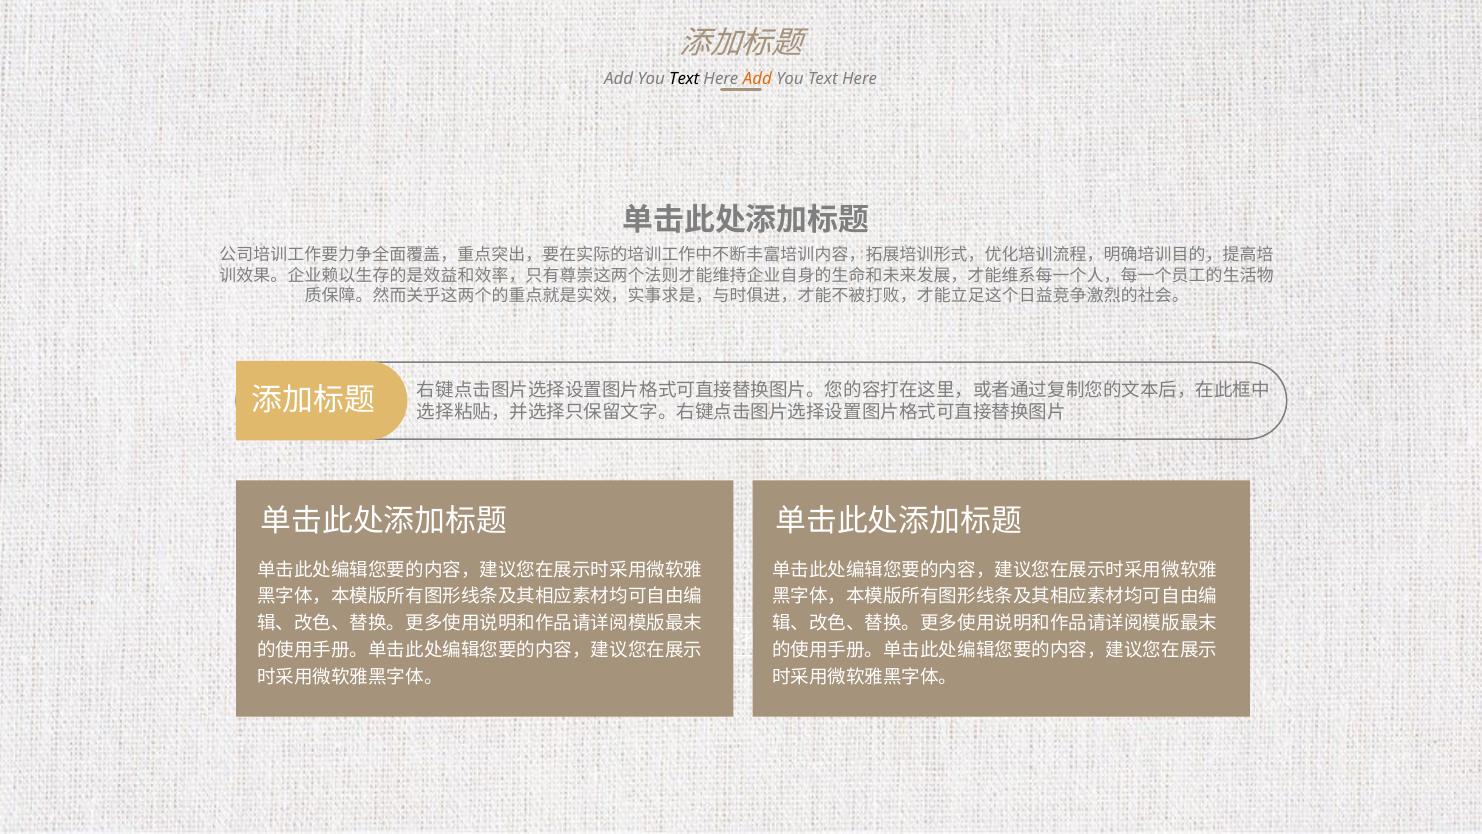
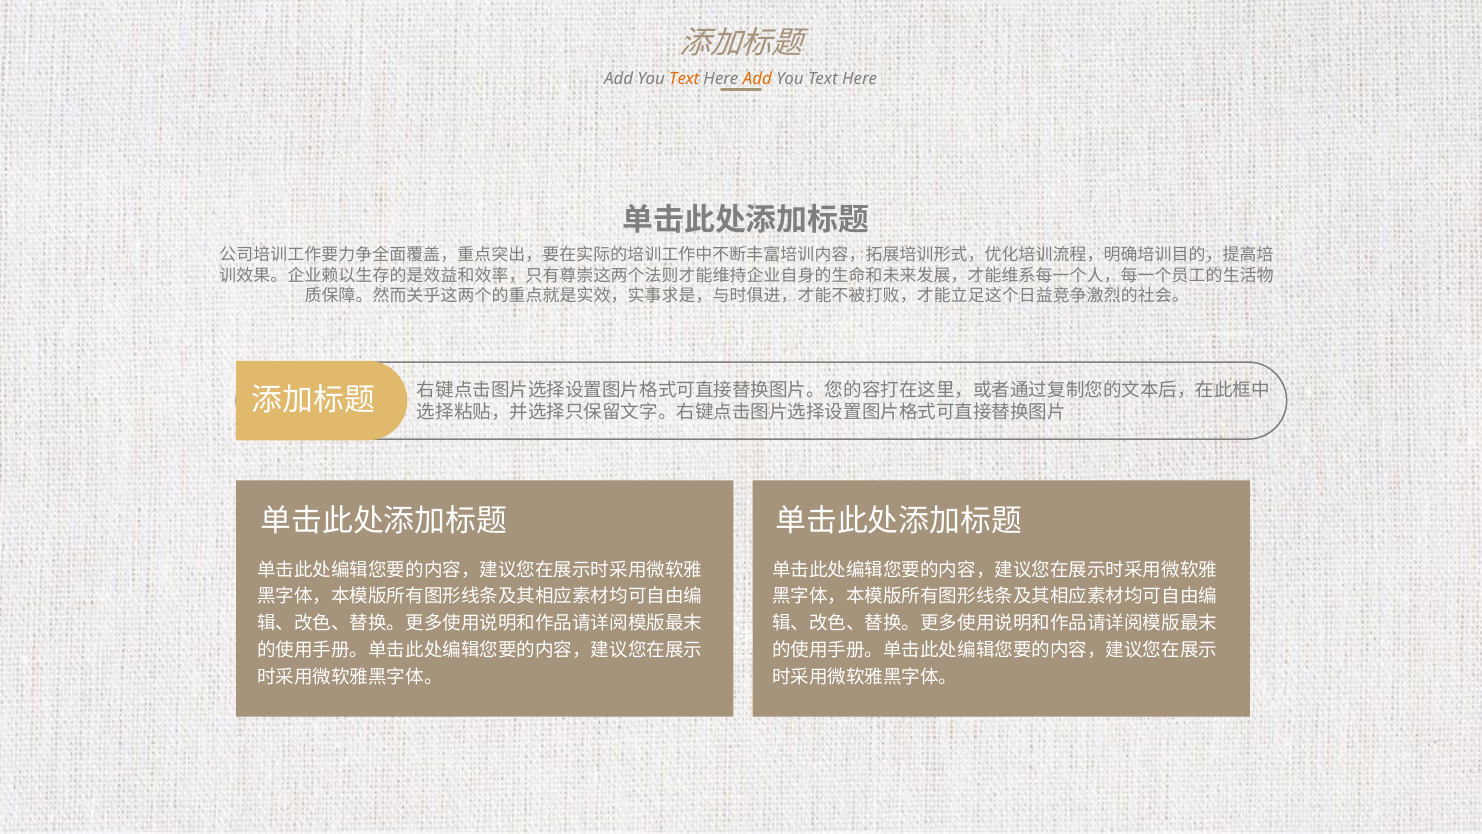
Text at (684, 79) colour: black -> orange
